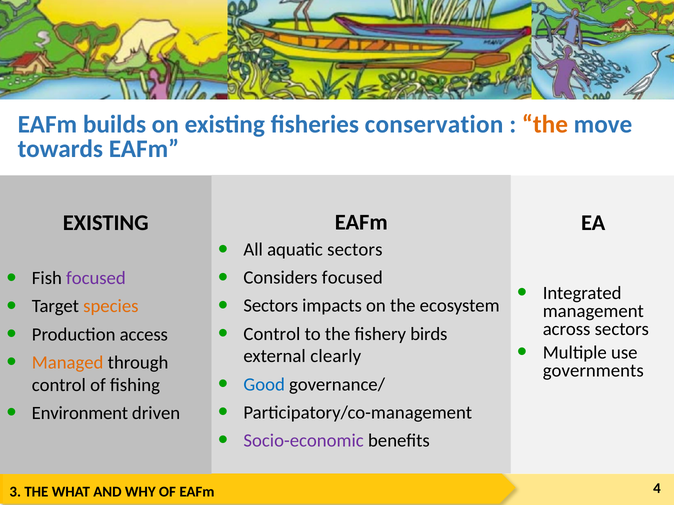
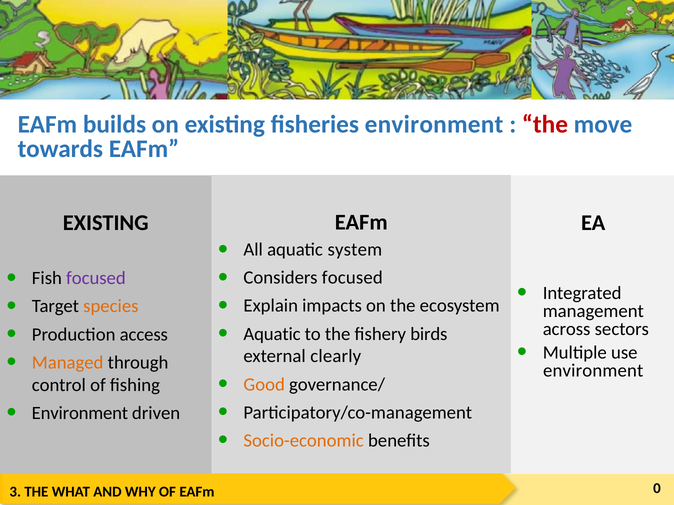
fisheries conservation: conservation -> environment
the at (545, 124) colour: orange -> red
aquatic sectors: sectors -> system
Sectors at (271, 306): Sectors -> Explain
Control at (272, 334): Control -> Aquatic
governments at (593, 371): governments -> environment
Good colour: blue -> orange
Socio-economic colour: purple -> orange
4: 4 -> 0
